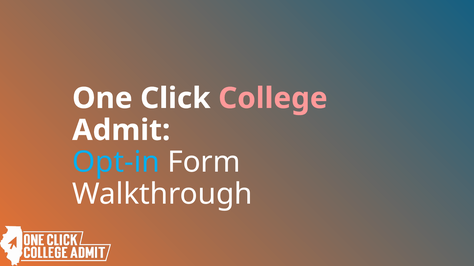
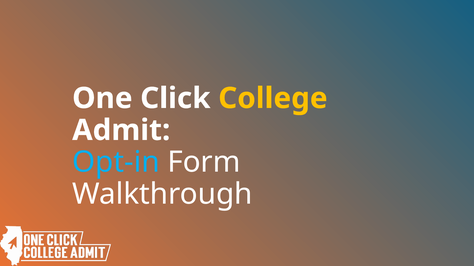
College colour: pink -> yellow
